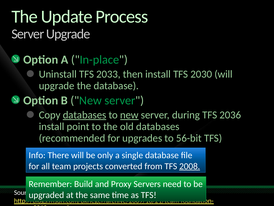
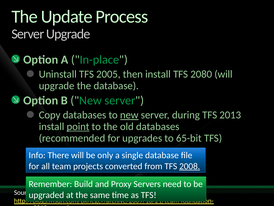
2033: 2033 -> 2005
2030: 2030 -> 2080
databases at (85, 115) underline: present -> none
2036: 2036 -> 2013
point underline: none -> present
56-bit: 56-bit -> 65-bit
